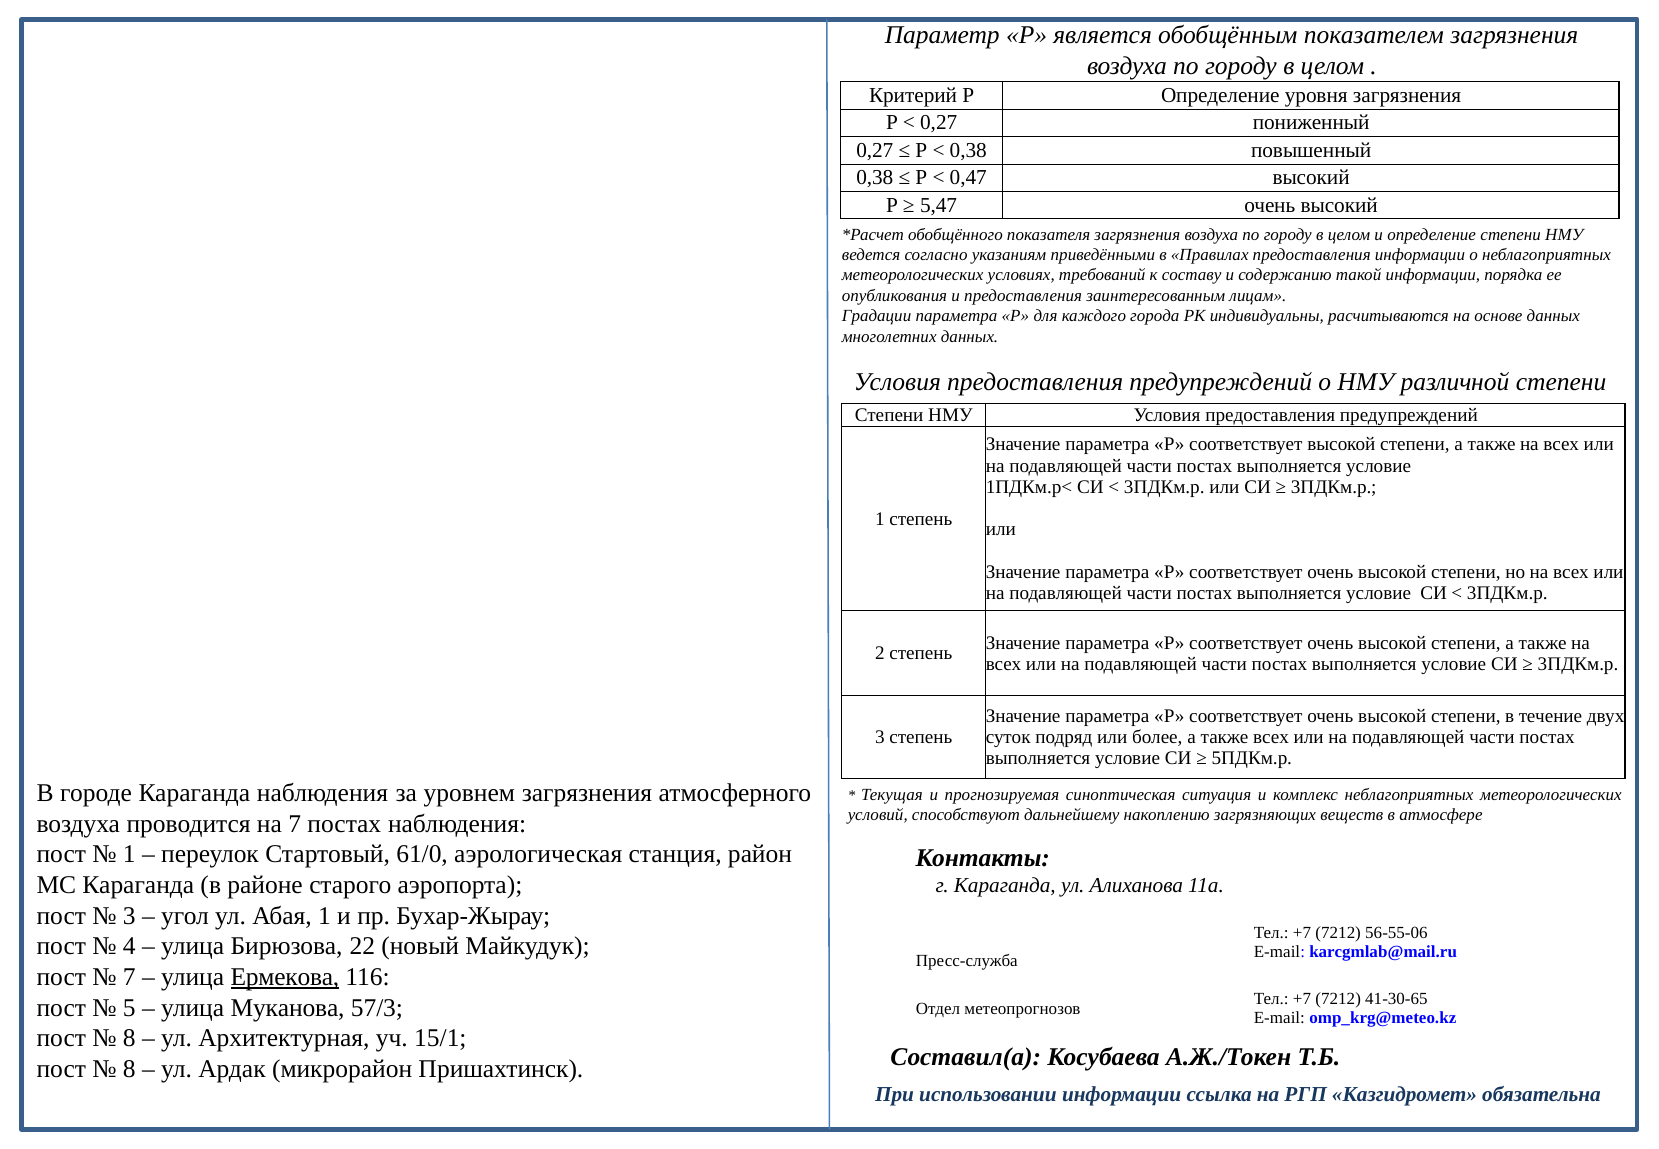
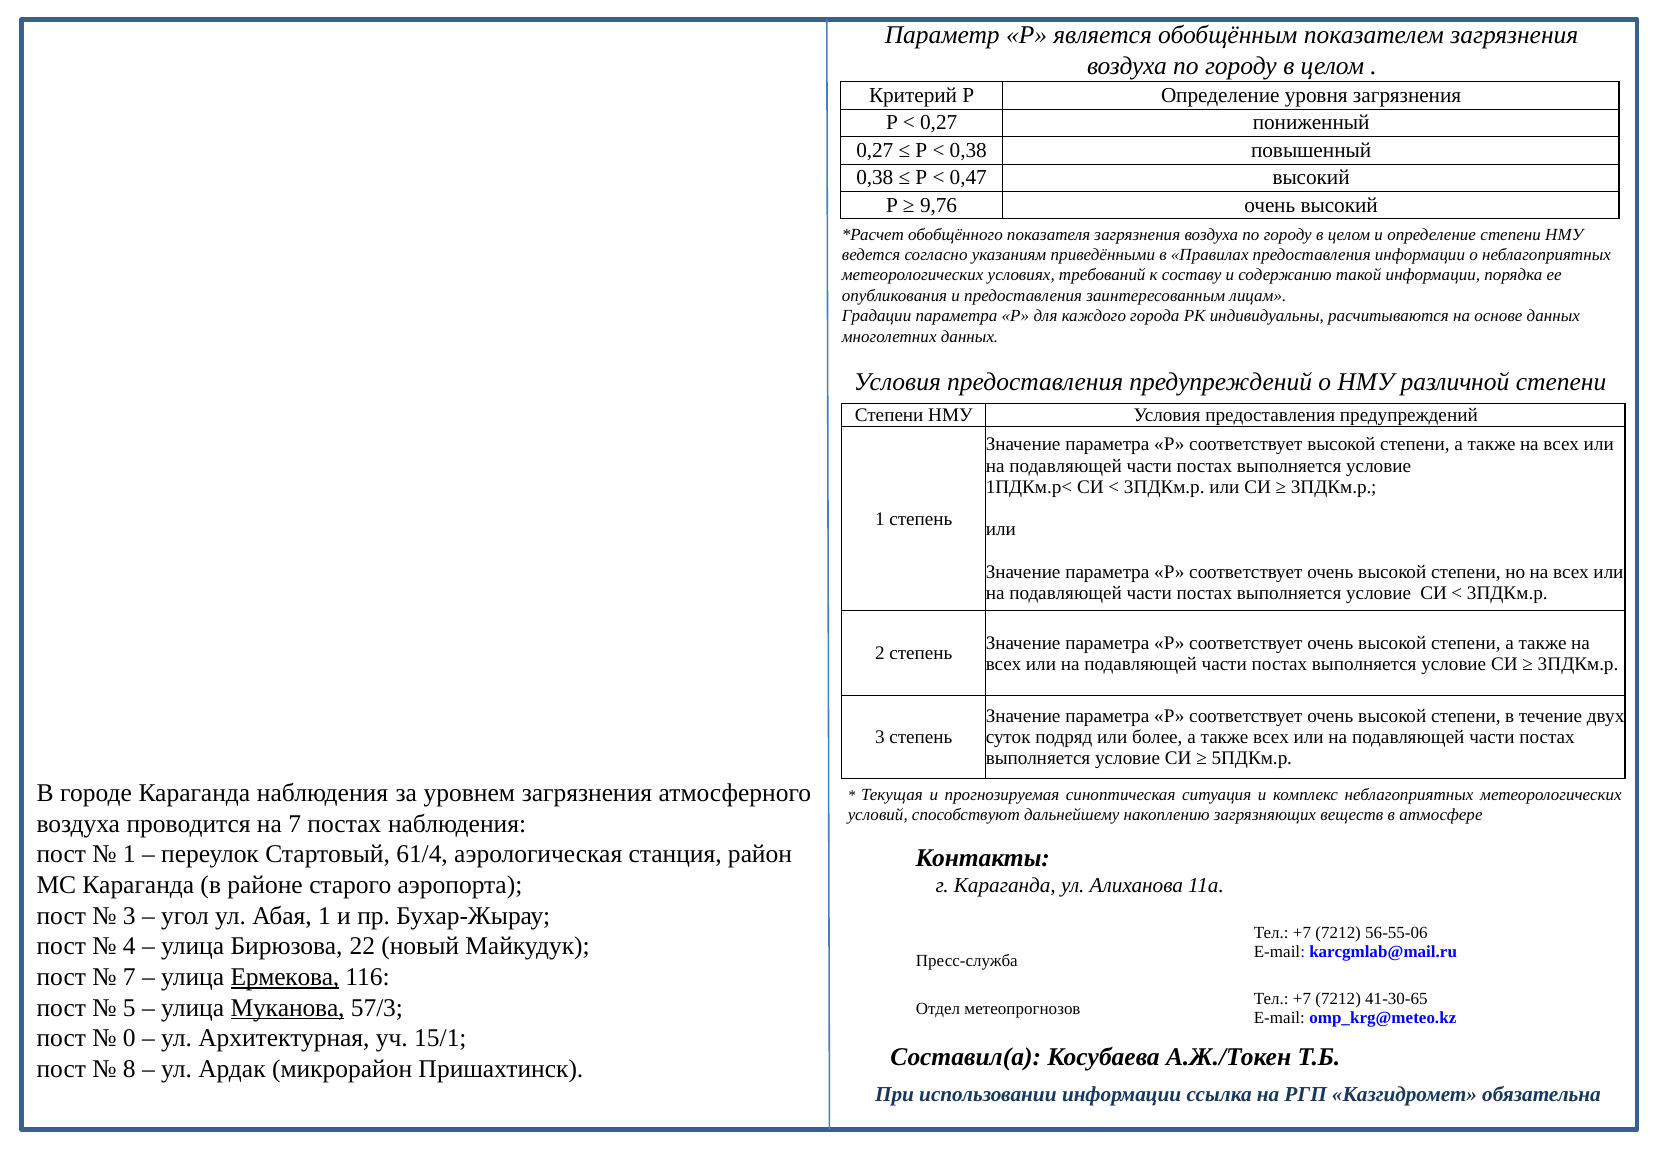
5,47: 5,47 -> 9,76
61/0: 61/0 -> 61/4
Муканова underline: none -> present
8 at (129, 1038): 8 -> 0
